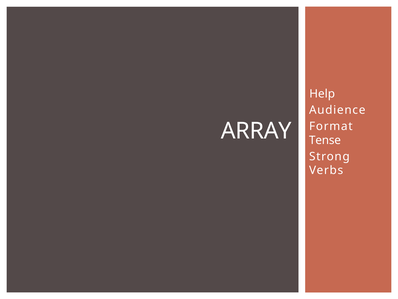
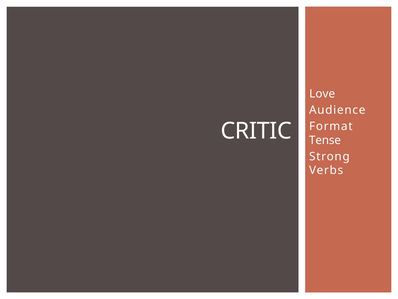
Help: Help -> Love
ARRAY: ARRAY -> CRITIC
